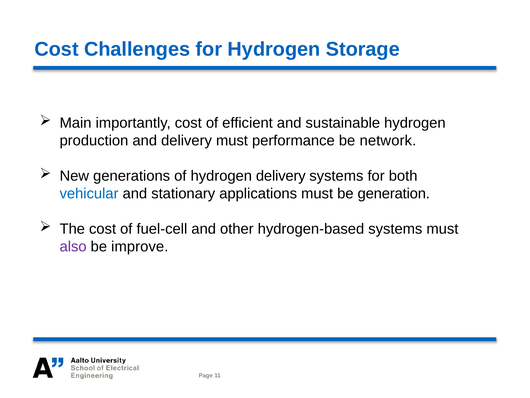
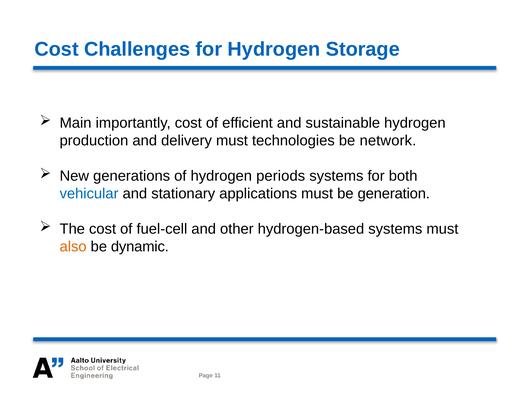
performance: performance -> technologies
hydrogen delivery: delivery -> periods
also colour: purple -> orange
improve: improve -> dynamic
